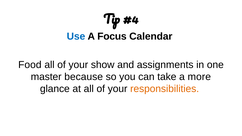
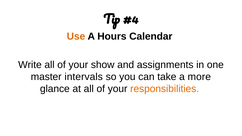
Use colour: blue -> orange
Focus: Focus -> Hours
Food: Food -> Write
because: because -> intervals
